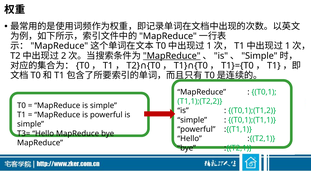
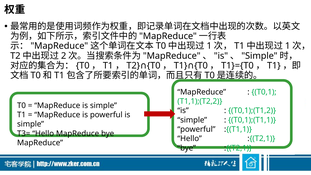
MapReduce at (172, 56) underline: present -> none
